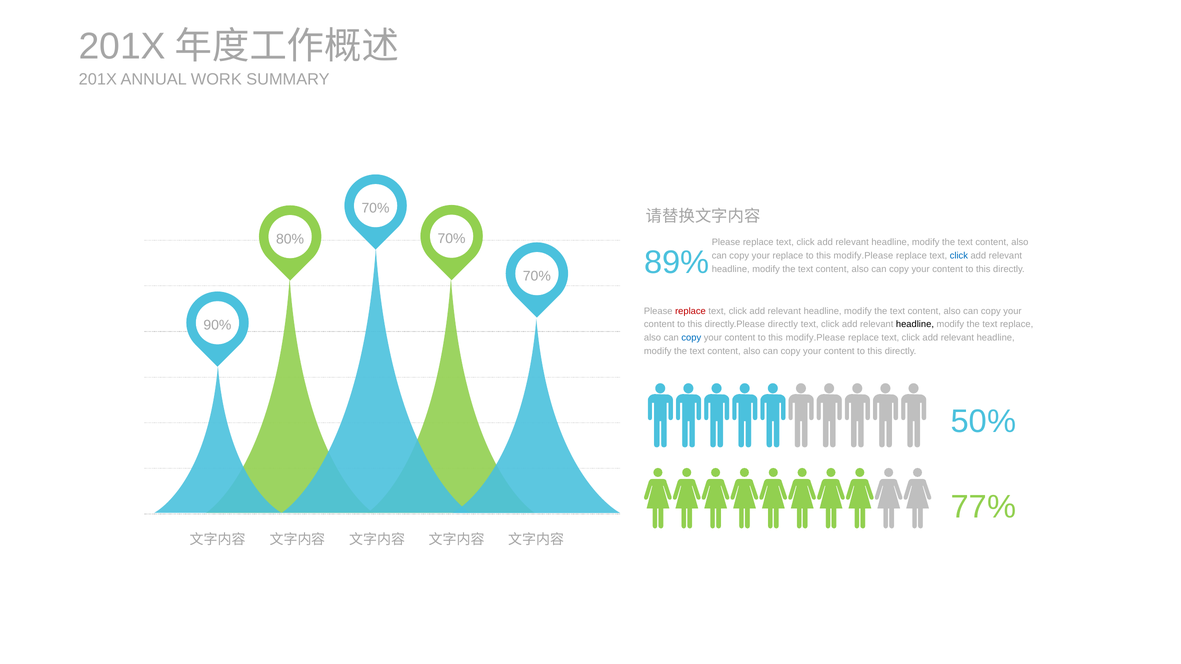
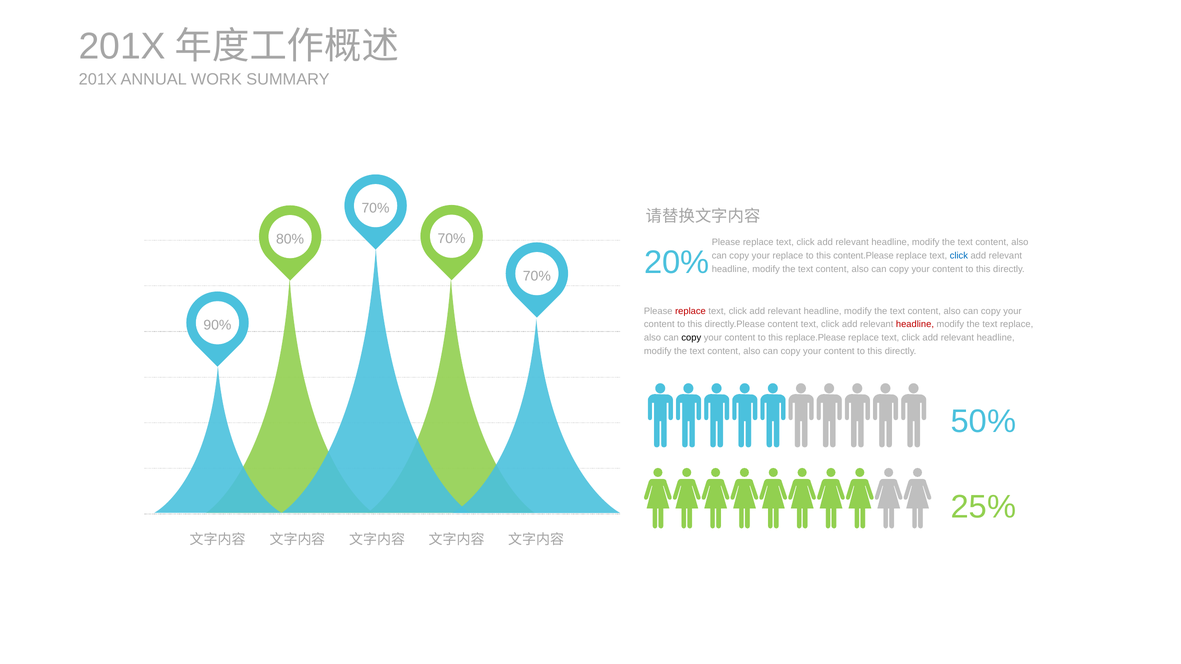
89%: 89% -> 20%
modify.Please at (863, 256): modify.Please -> content.Please
directly.Please directly: directly -> content
headline at (915, 325) colour: black -> red
copy at (691, 338) colour: blue -> black
content to this modify.Please: modify.Please -> replace.Please
77%: 77% -> 25%
